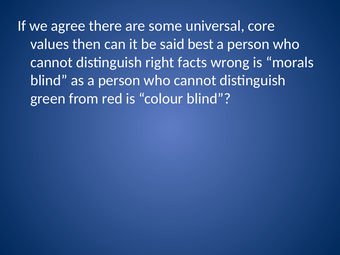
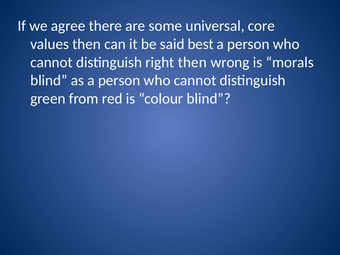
right facts: facts -> then
